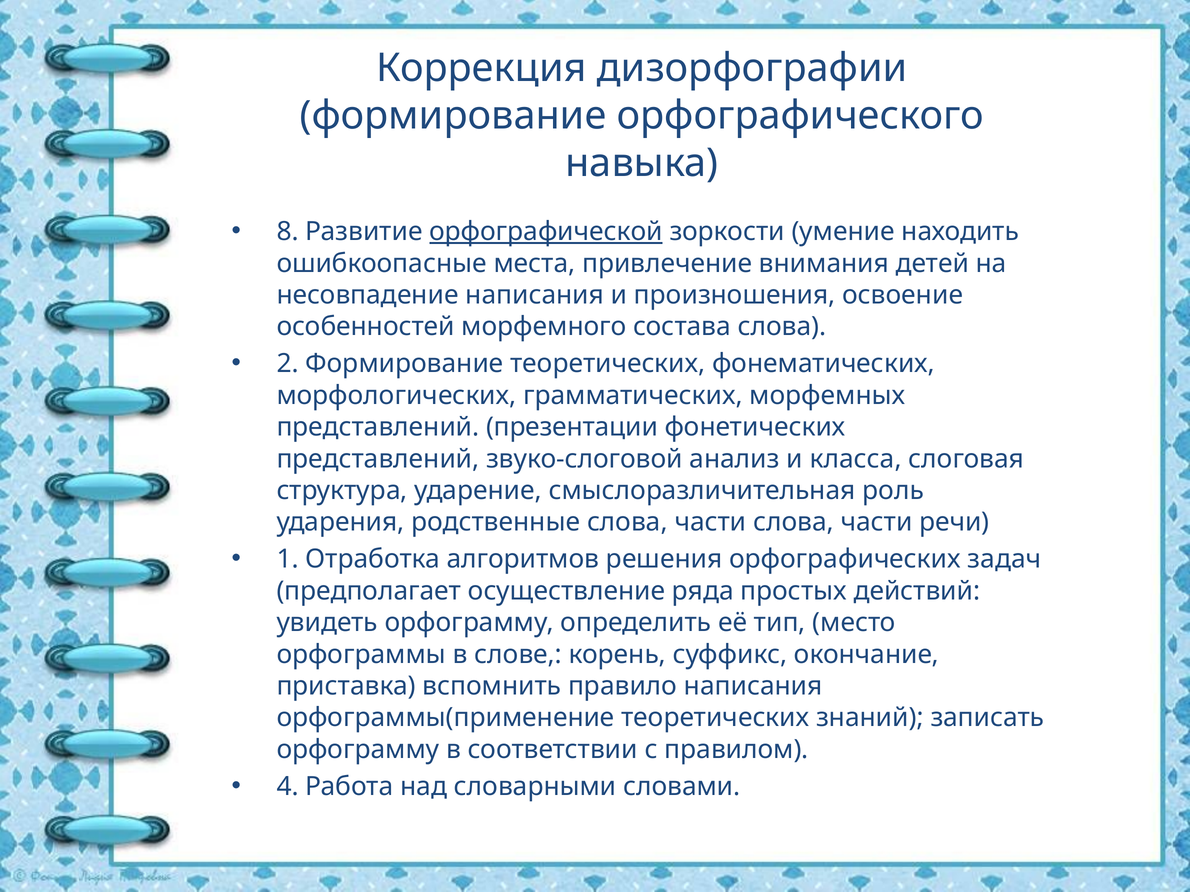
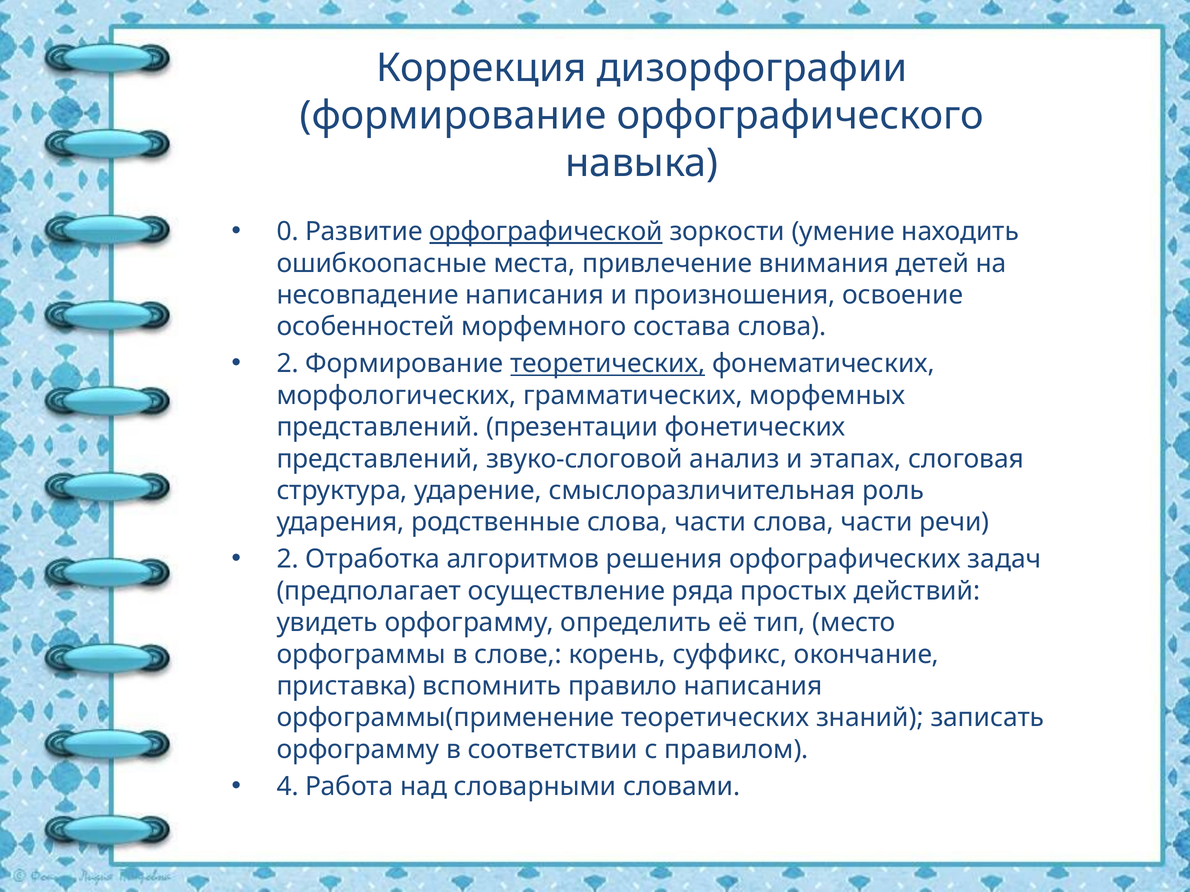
8: 8 -> 0
теоретических at (608, 364) underline: none -> present
класса: класса -> этапах
1 at (288, 560): 1 -> 2
